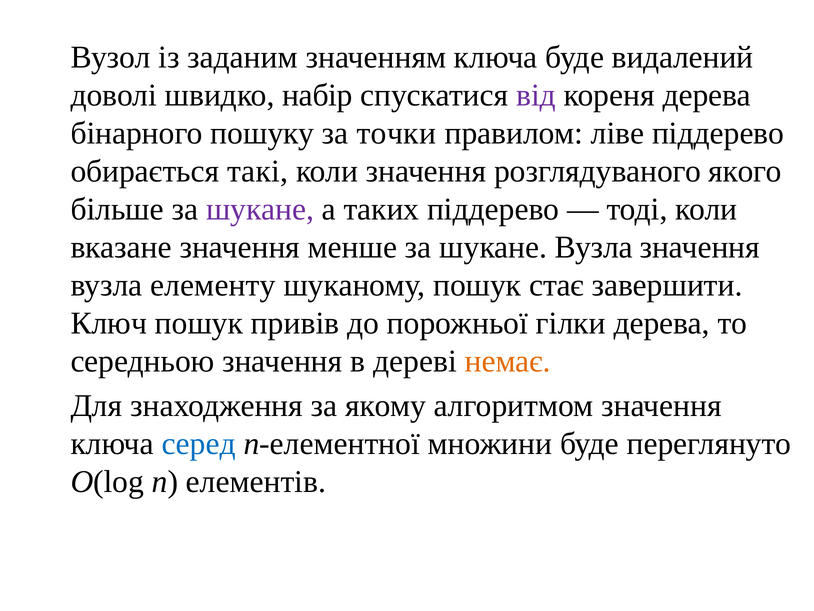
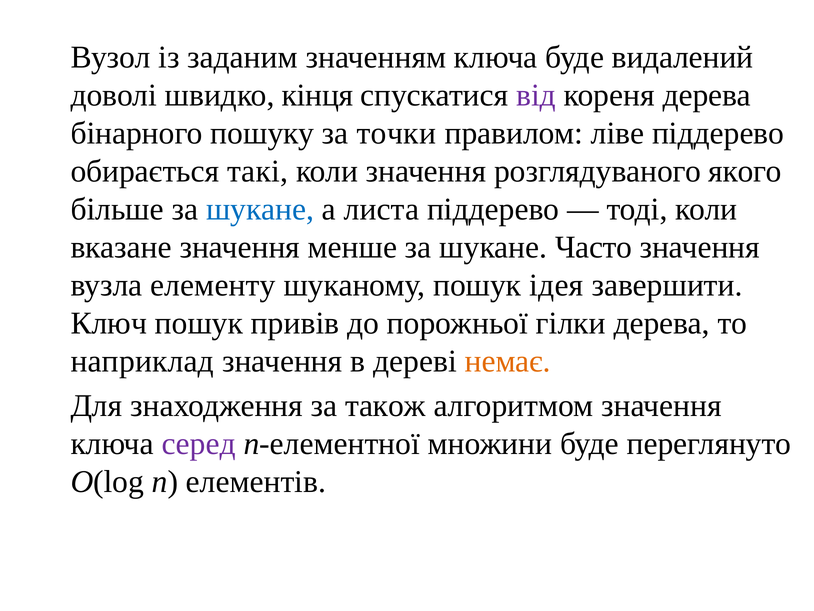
набір: набір -> кінця
шукане at (260, 209) colour: purple -> blue
таких: таких -> листа
шукане Вузла: Вузла -> Часто
стає: стає -> ідея
середньою: середньою -> наприклад
якому: якому -> також
серед colour: blue -> purple
